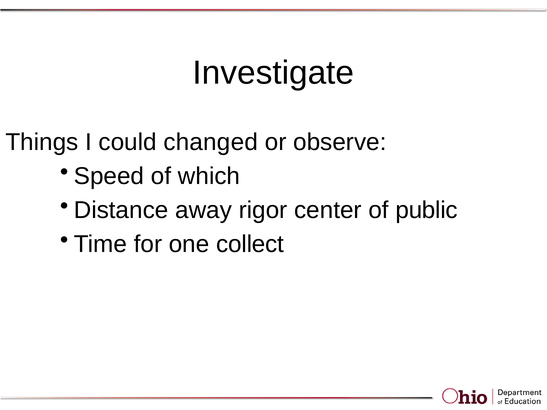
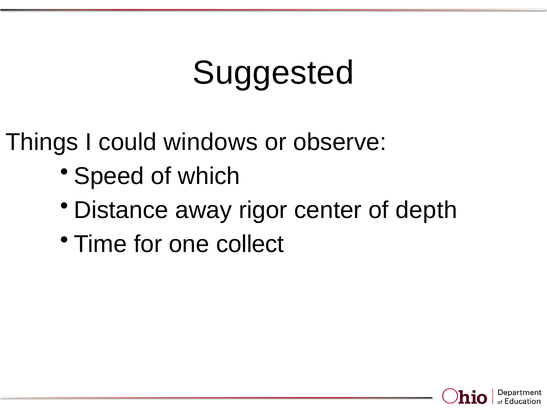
Investigate: Investigate -> Suggested
changed: changed -> windows
public: public -> depth
